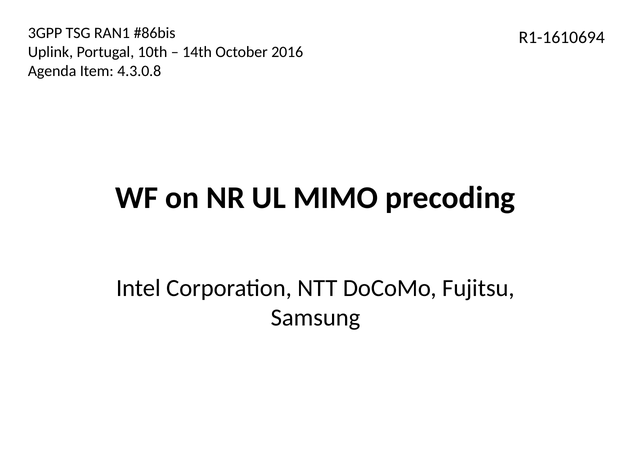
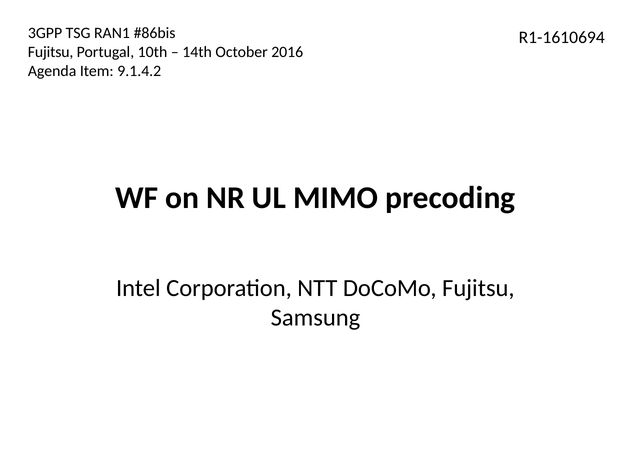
Uplink at (50, 52): Uplink -> Fujitsu
4.3.0.8: 4.3.0.8 -> 9.1.4.2
